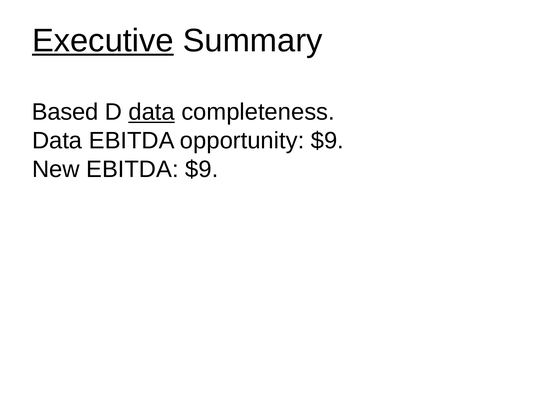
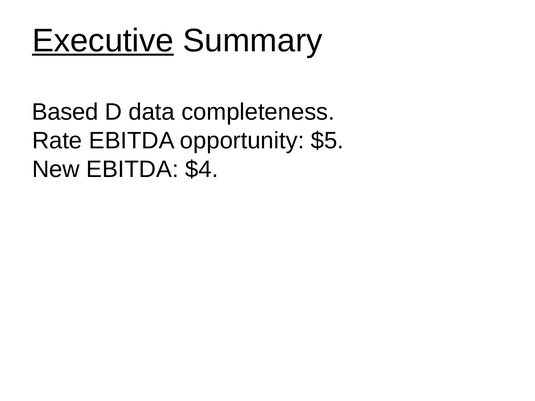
data at (152, 112) underline: present -> none
Data at (57, 141): Data -> Rate
opportunity $9: $9 -> $5
EBITDA $9: $9 -> $4
